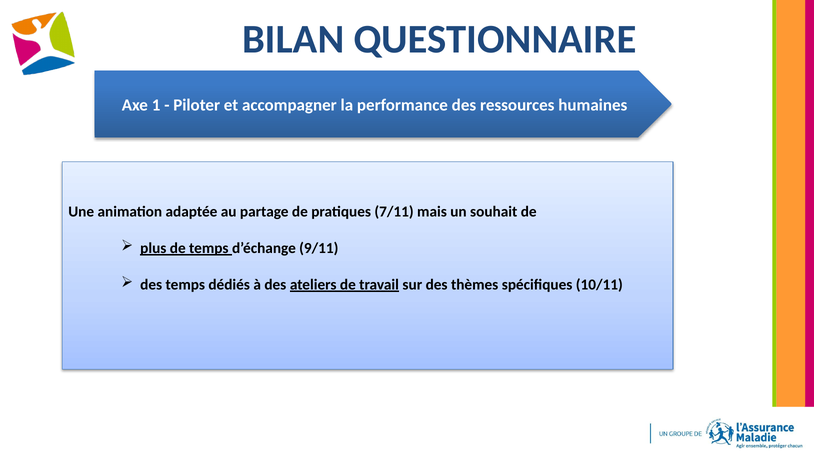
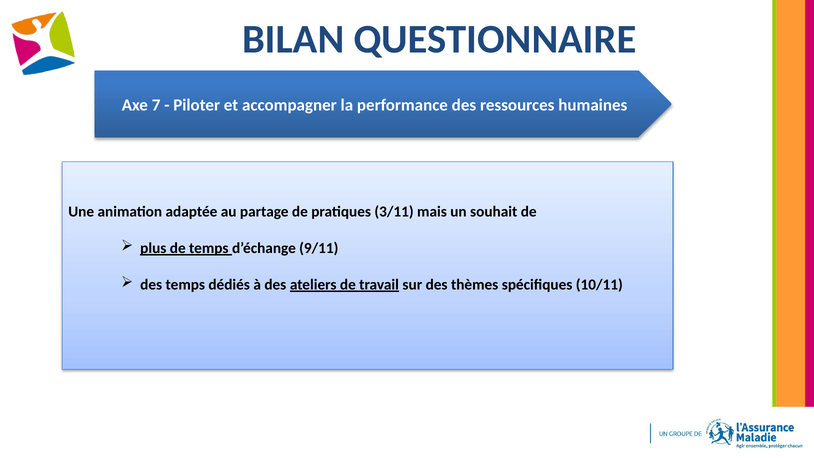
1: 1 -> 7
7/11: 7/11 -> 3/11
